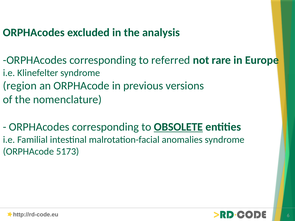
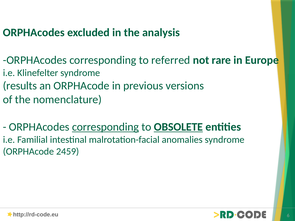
region: region -> results
corresponding at (105, 127) underline: none -> present
5173: 5173 -> 2459
